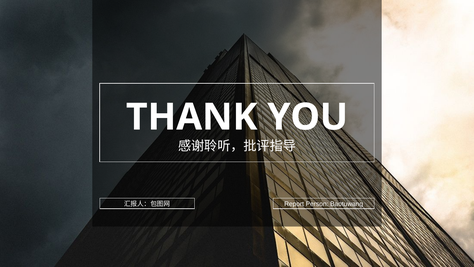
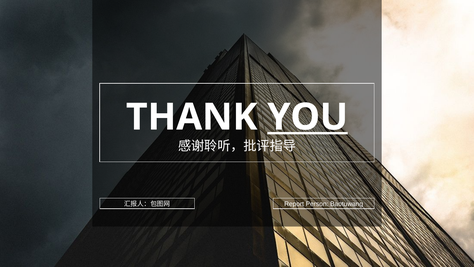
YOU underline: none -> present
